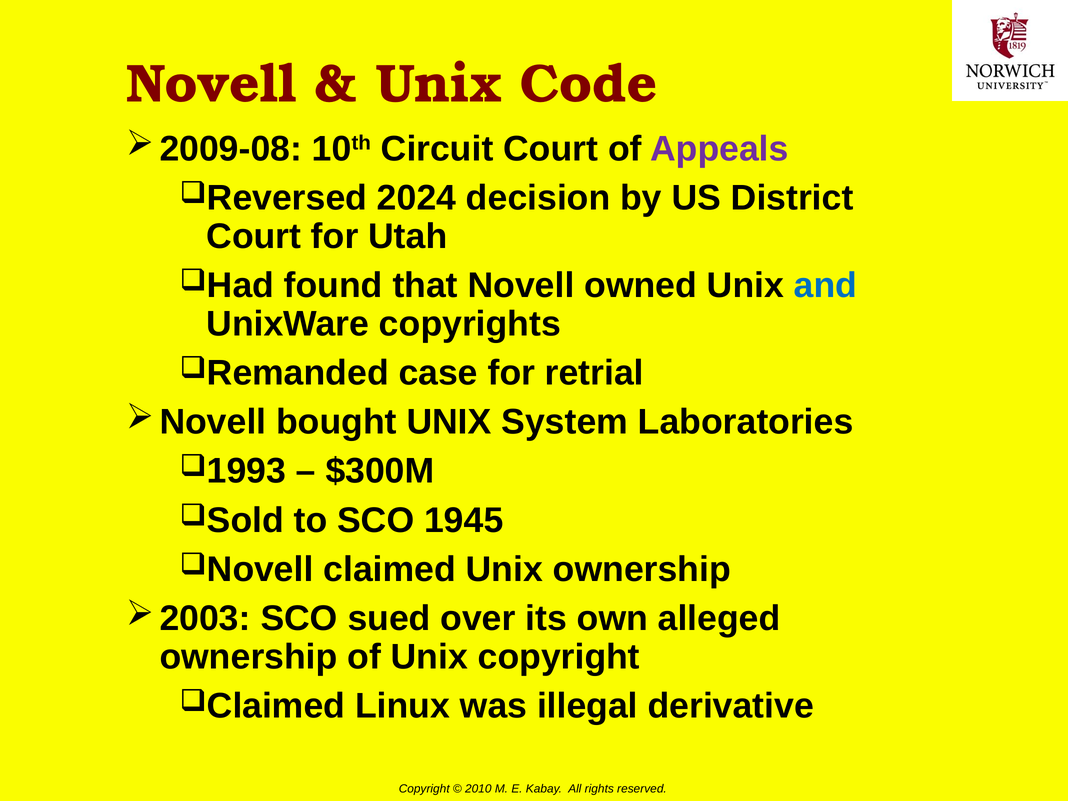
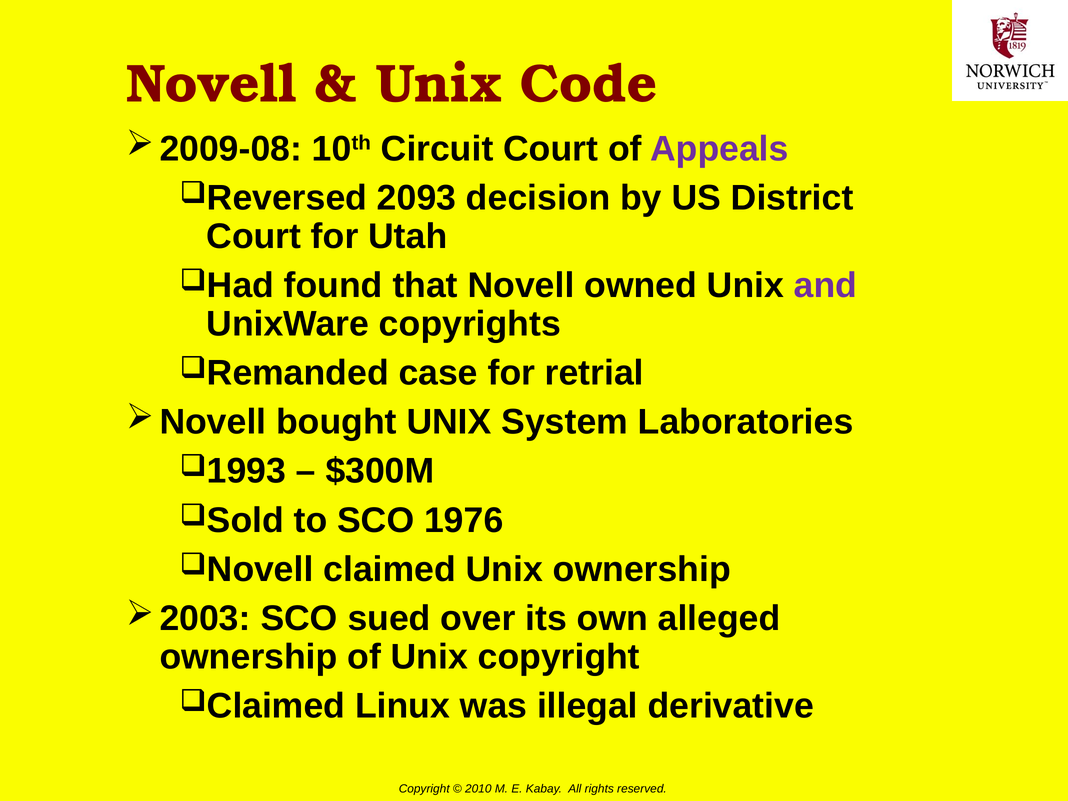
2024: 2024 -> 2093
and colour: blue -> purple
1945: 1945 -> 1976
